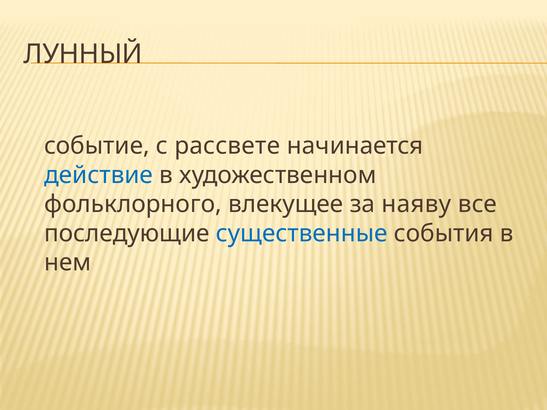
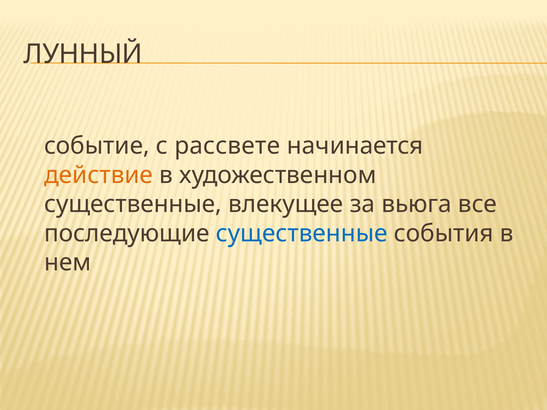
действие colour: blue -> orange
фольклорного at (133, 204): фольклорного -> существенные
наяву: наяву -> вьюга
